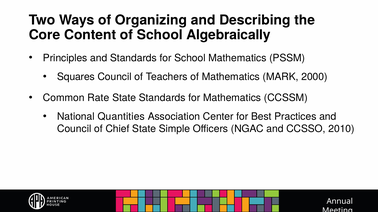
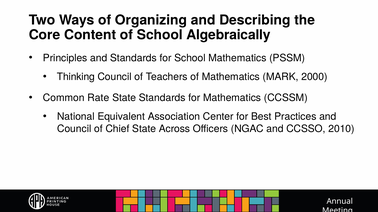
Squares: Squares -> Thinking
Quantities: Quantities -> Equivalent
Simple: Simple -> Across
